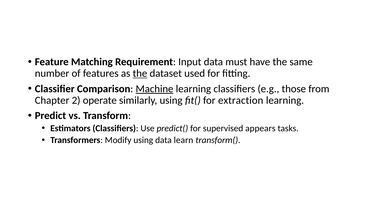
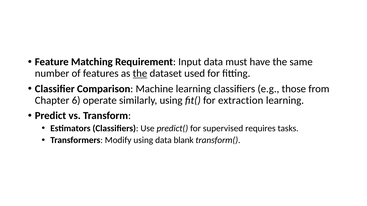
Machine underline: present -> none
2: 2 -> 6
appears: appears -> requires
learn: learn -> blank
